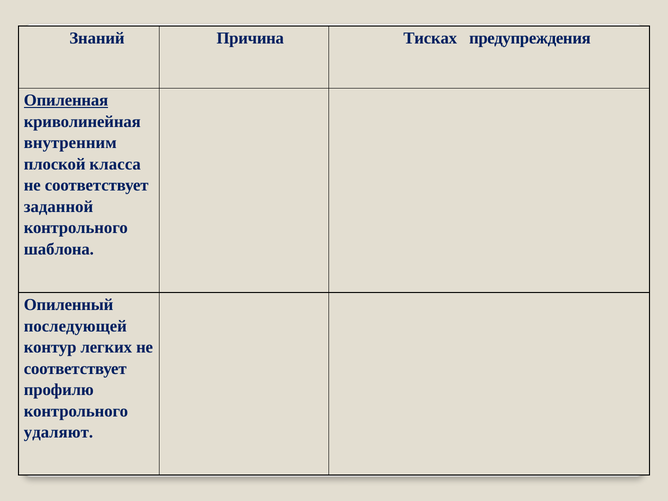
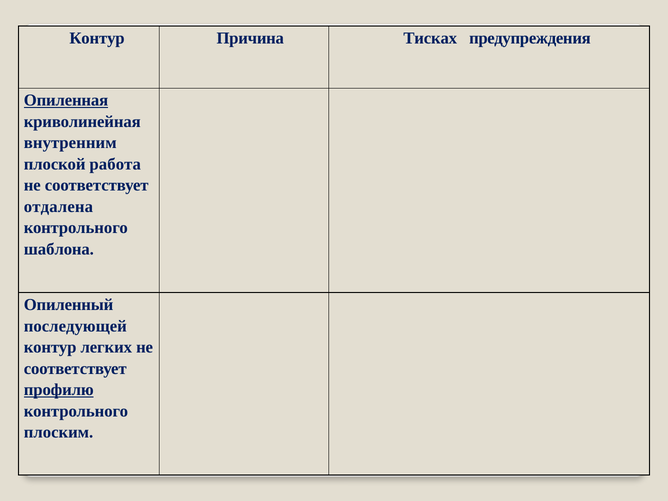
Знаний at (97, 38): Знаний -> Контур
класса: класса -> работа
заданной: заданной -> отдалена
профилю underline: none -> present
удаляют: удаляют -> плоским
